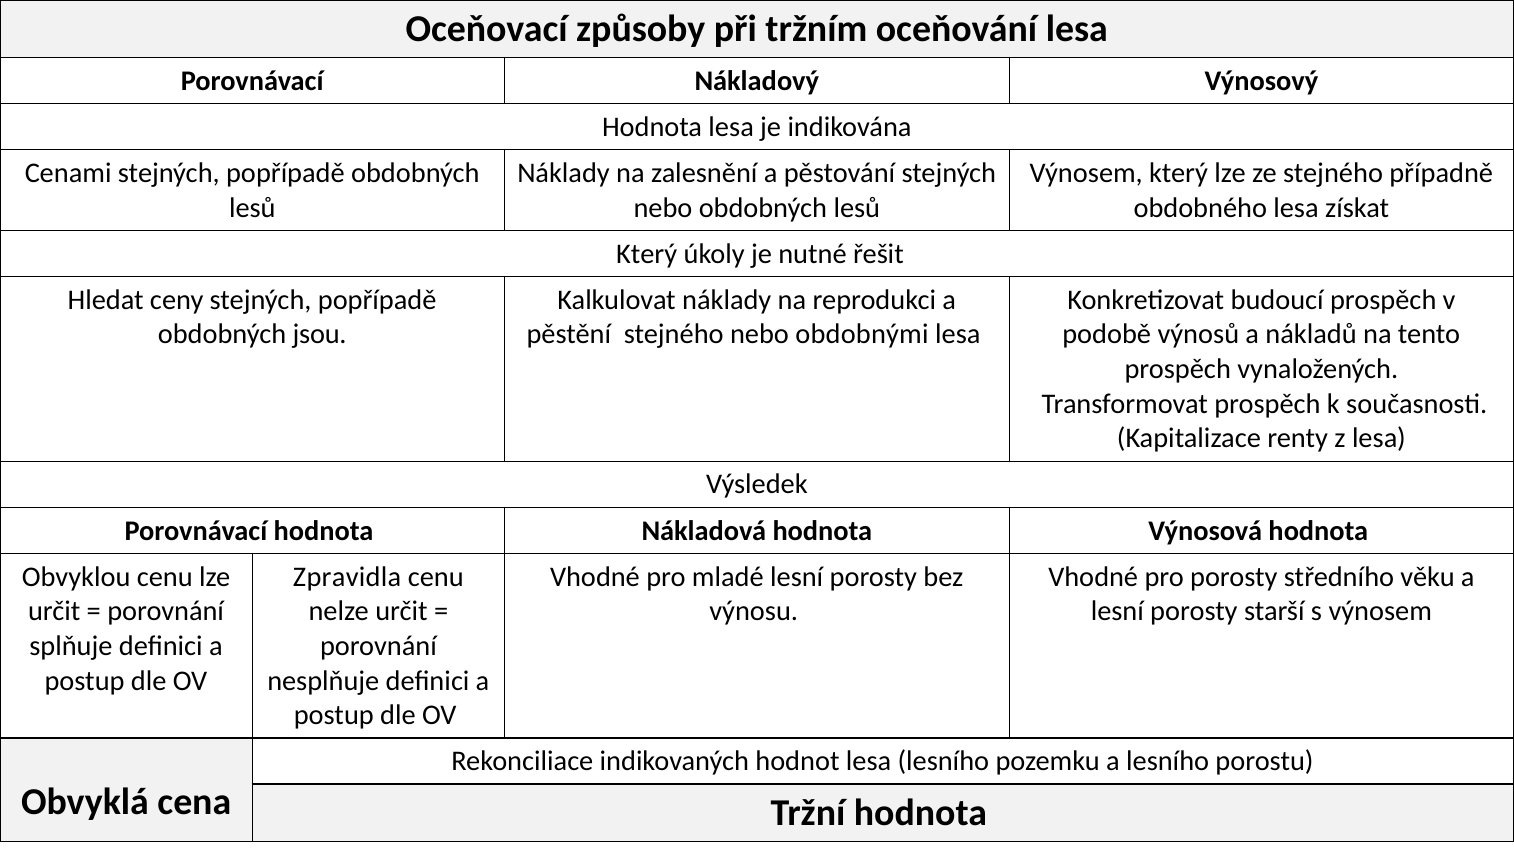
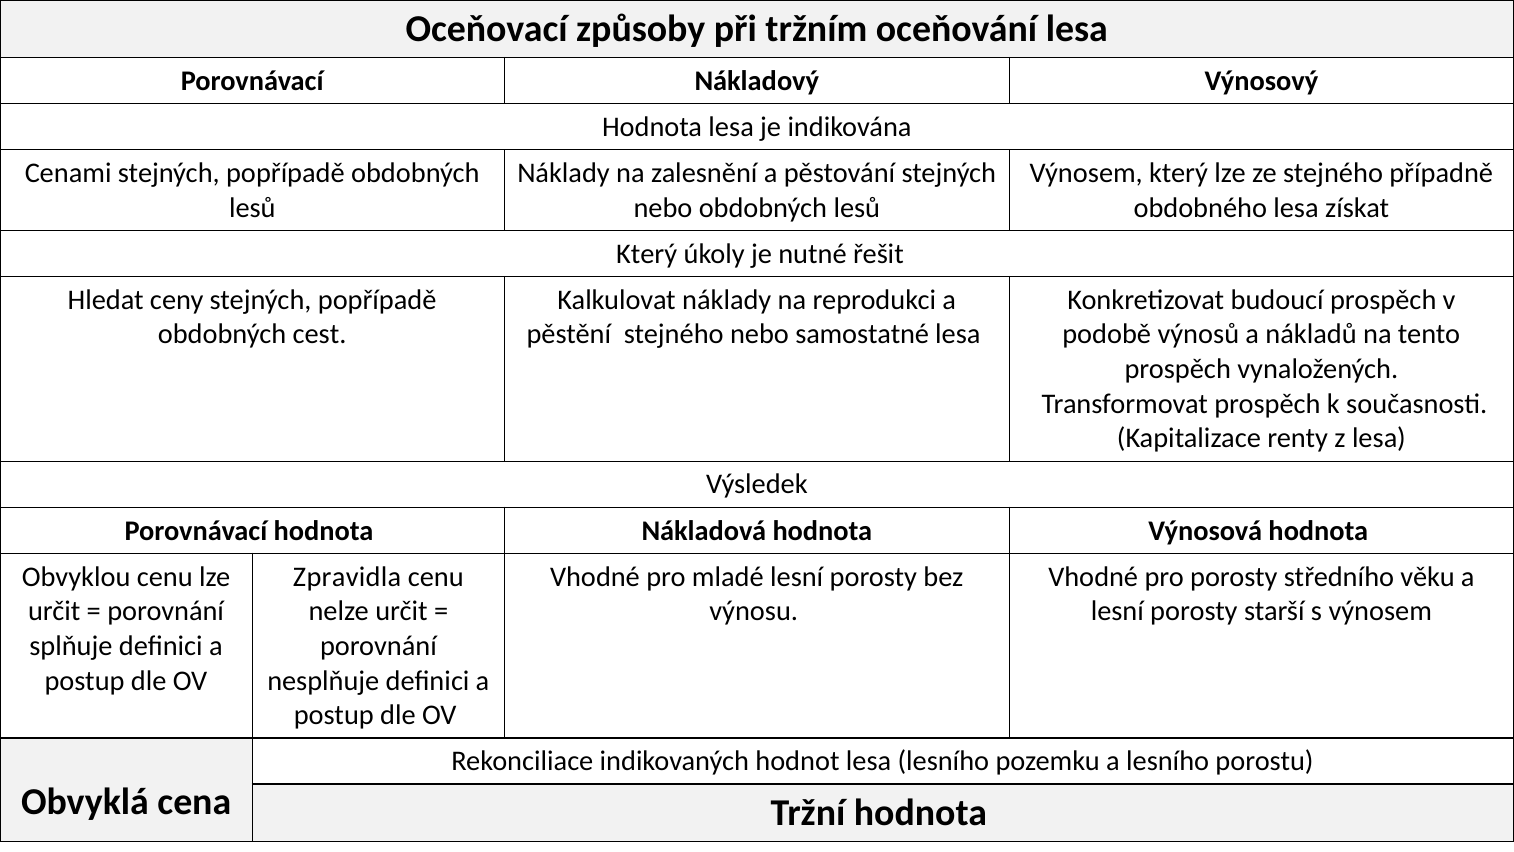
jsou: jsou -> cest
obdobnými: obdobnými -> samostatné
